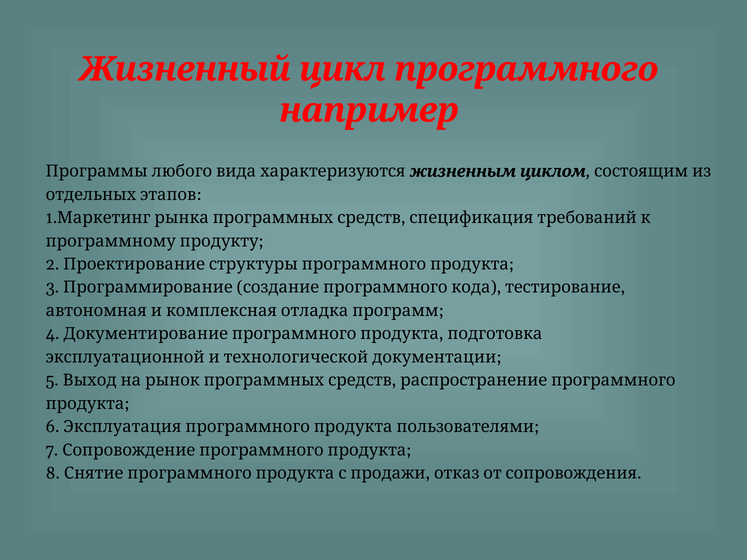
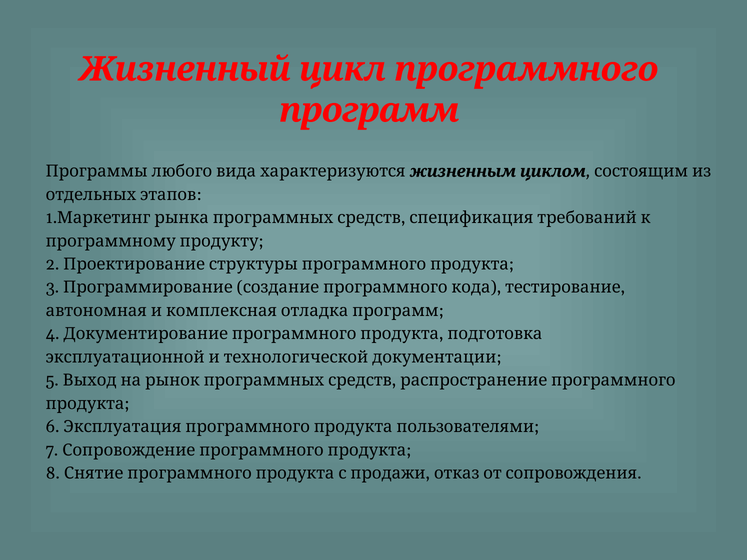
например: например -> программ
